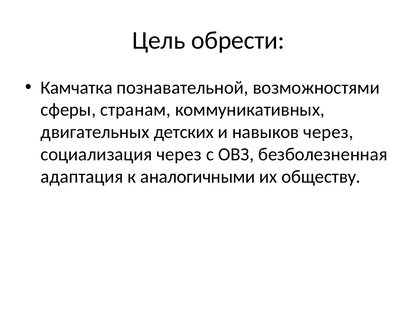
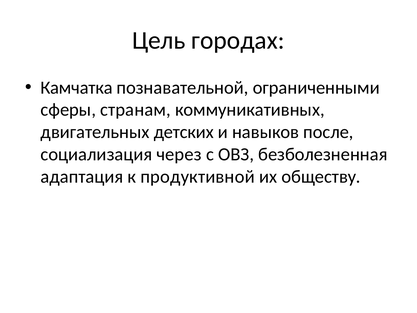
обрести: обрести -> городах
возможностями: возможностями -> ограниченными
навыков через: через -> после
аналогичными: аналогичными -> продуктивной
